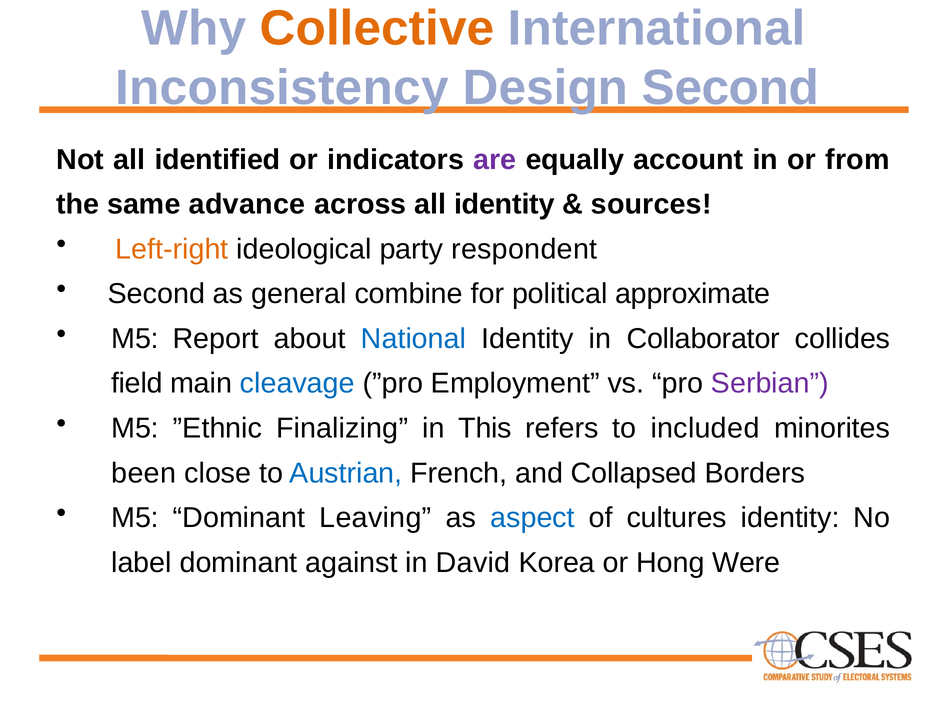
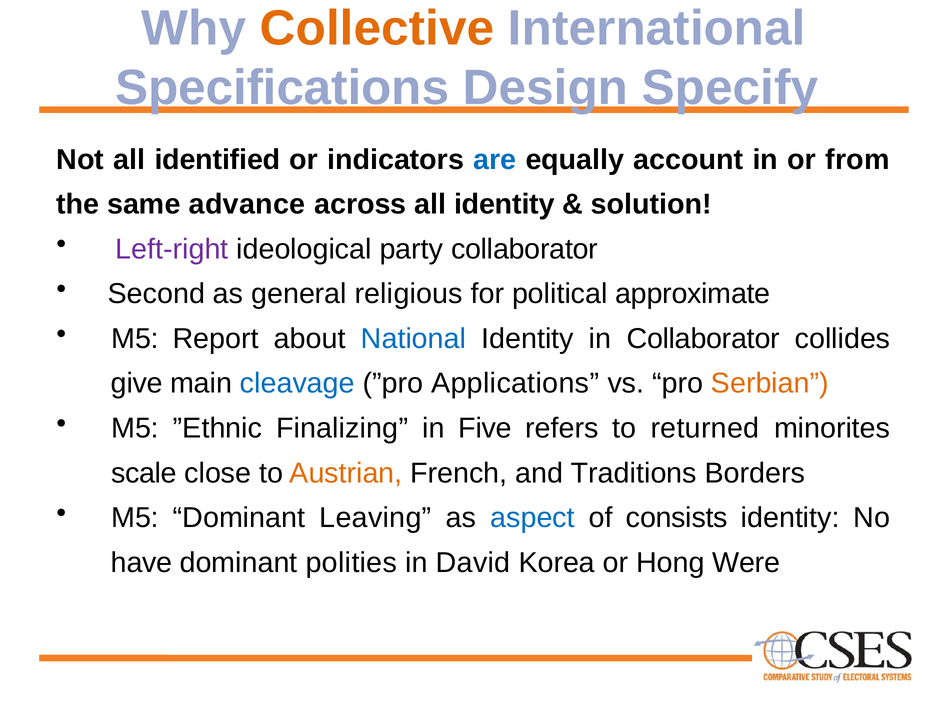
Inconsistency: Inconsistency -> Specifications
Design Second: Second -> Specify
are colour: purple -> blue
sources: sources -> solution
Left-right colour: orange -> purple
party respondent: respondent -> collaborator
combine: combine -> religious
field: field -> give
Employment: Employment -> Applications
Serbian colour: purple -> orange
This: This -> Five
included: included -> returned
been: been -> scale
Austrian colour: blue -> orange
Collapsed: Collapsed -> Traditions
cultures: cultures -> consists
label: label -> have
against: against -> polities
